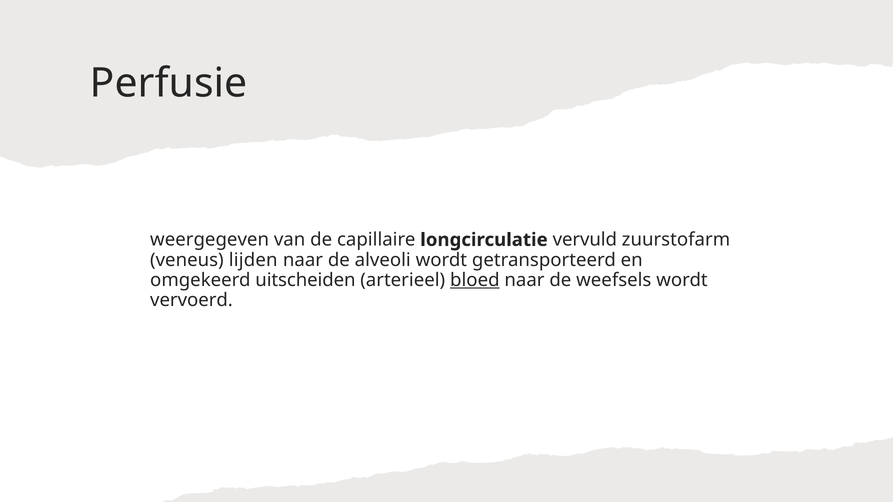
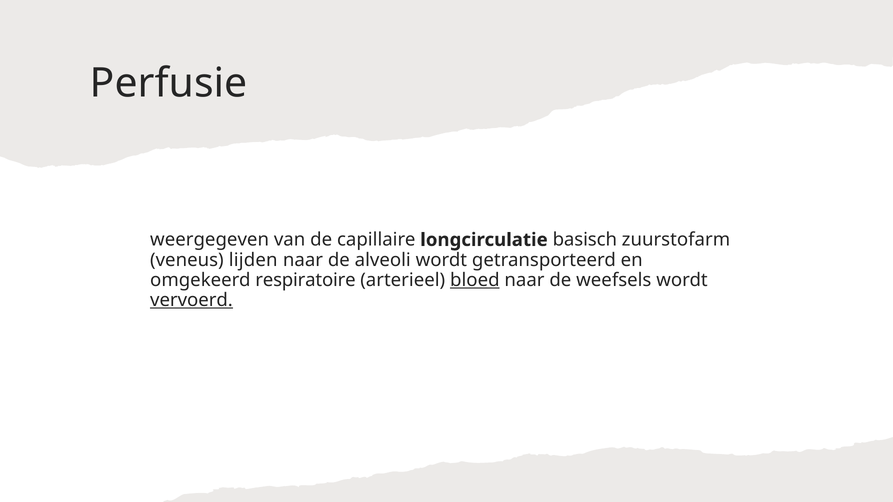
vervuld: vervuld -> basisch
uitscheiden: uitscheiden -> respiratoire
vervoerd underline: none -> present
